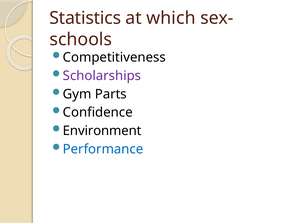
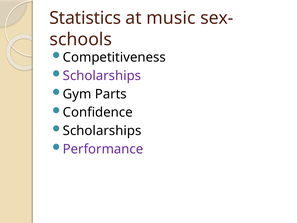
which: which -> music
Environment at (102, 131): Environment -> Scholarships
Performance colour: blue -> purple
